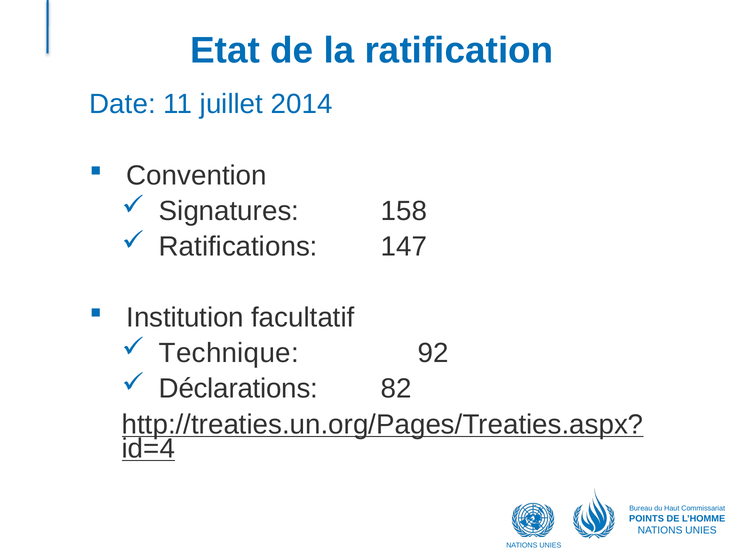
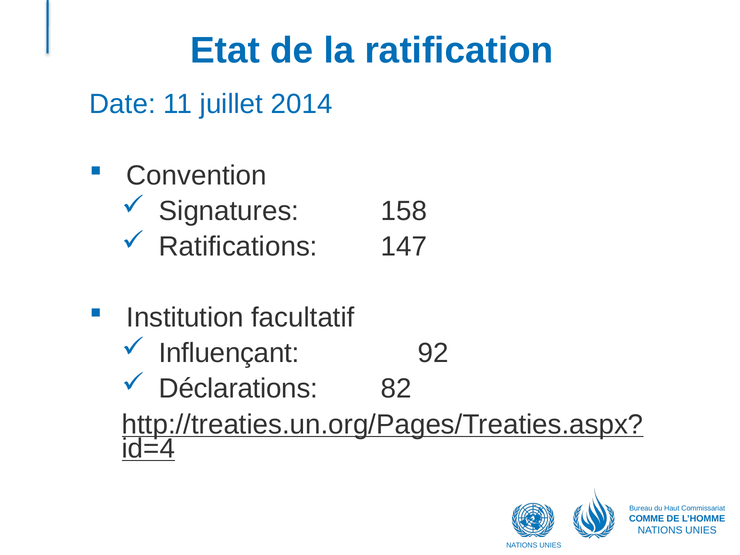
Technique: Technique -> Influençant
POINTS: POINTS -> COMME
